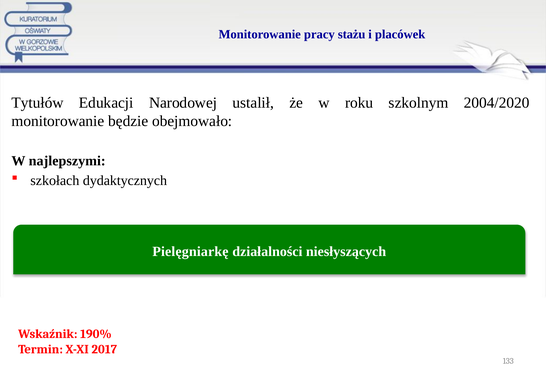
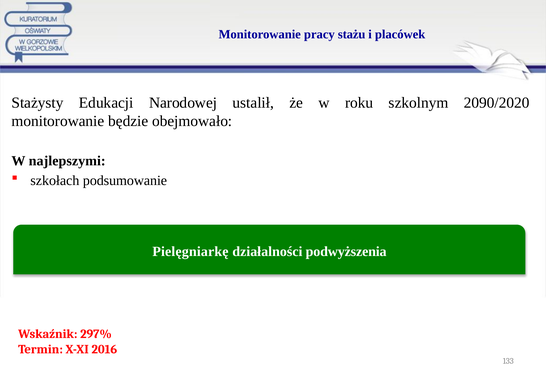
Tytułów: Tytułów -> Stażysty
2004/2020: 2004/2020 -> 2090/2020
dydaktycznych: dydaktycznych -> podsumowanie
niesłyszących: niesłyszących -> podwyższenia
190%: 190% -> 297%
2017: 2017 -> 2016
